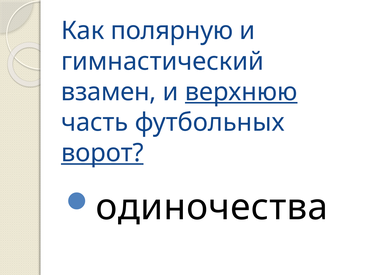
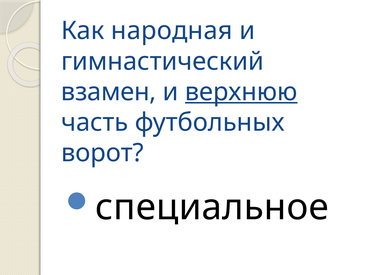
полярную: полярную -> народная
ворот underline: present -> none
одиночества: одиночества -> специальное
